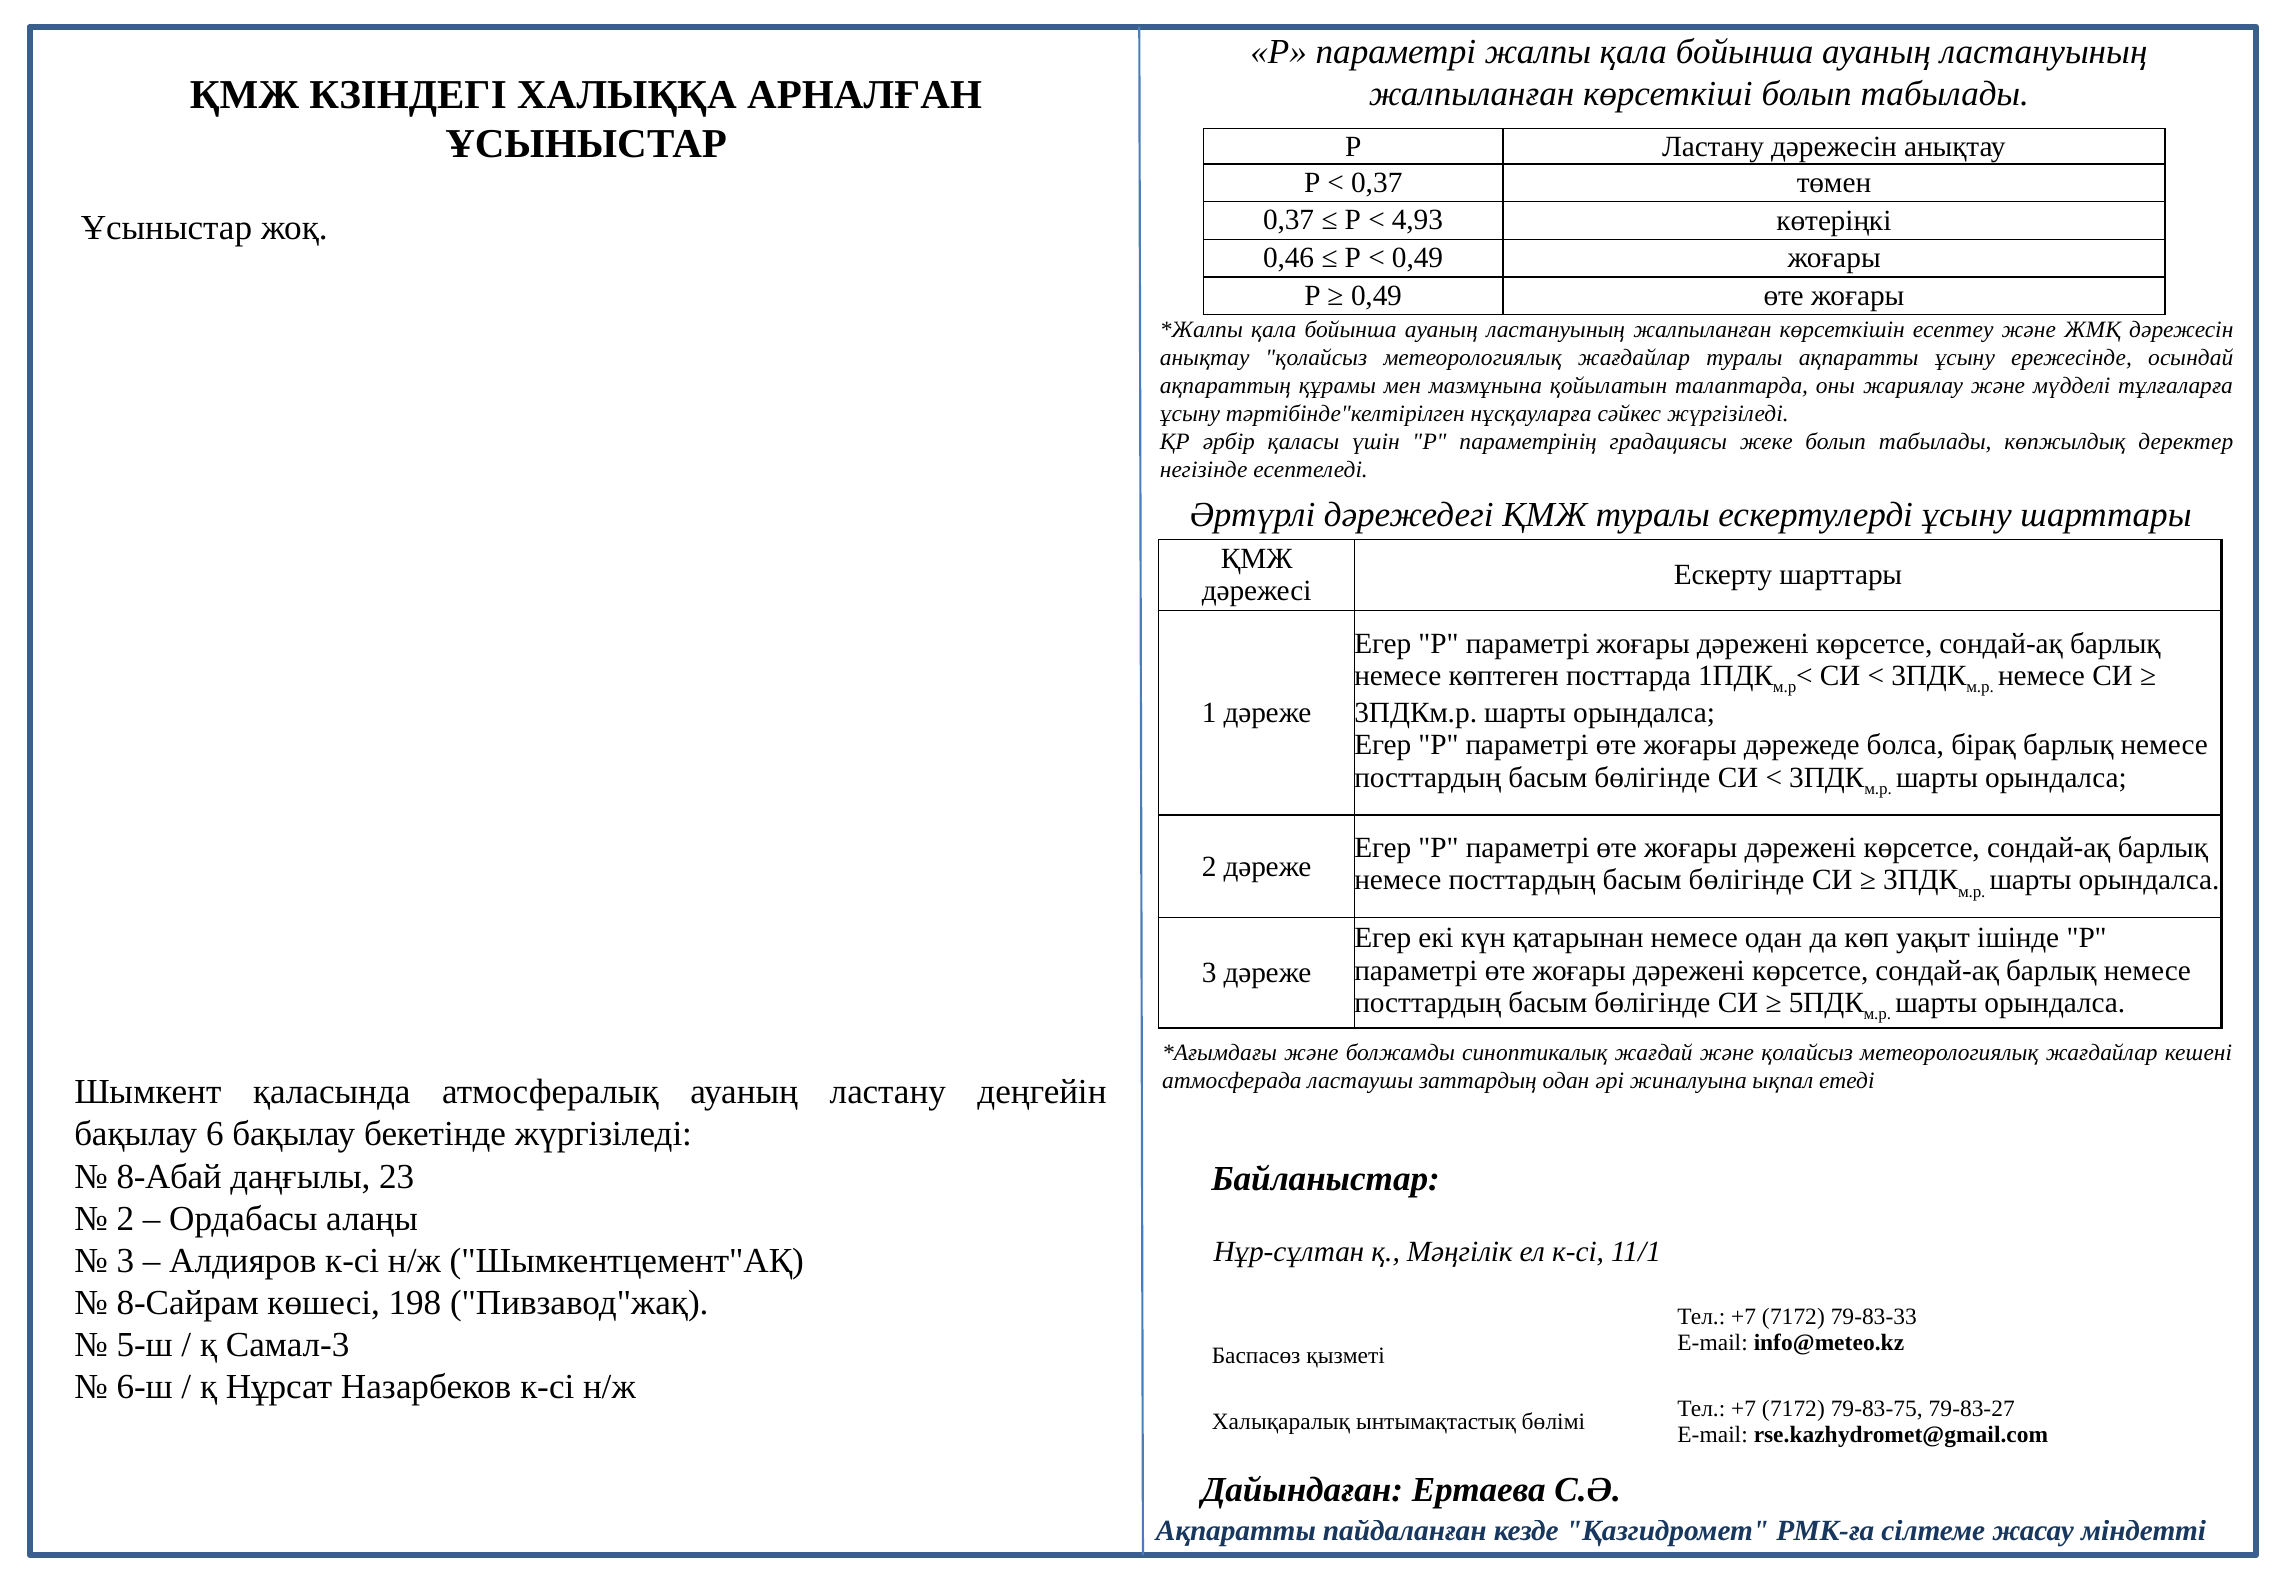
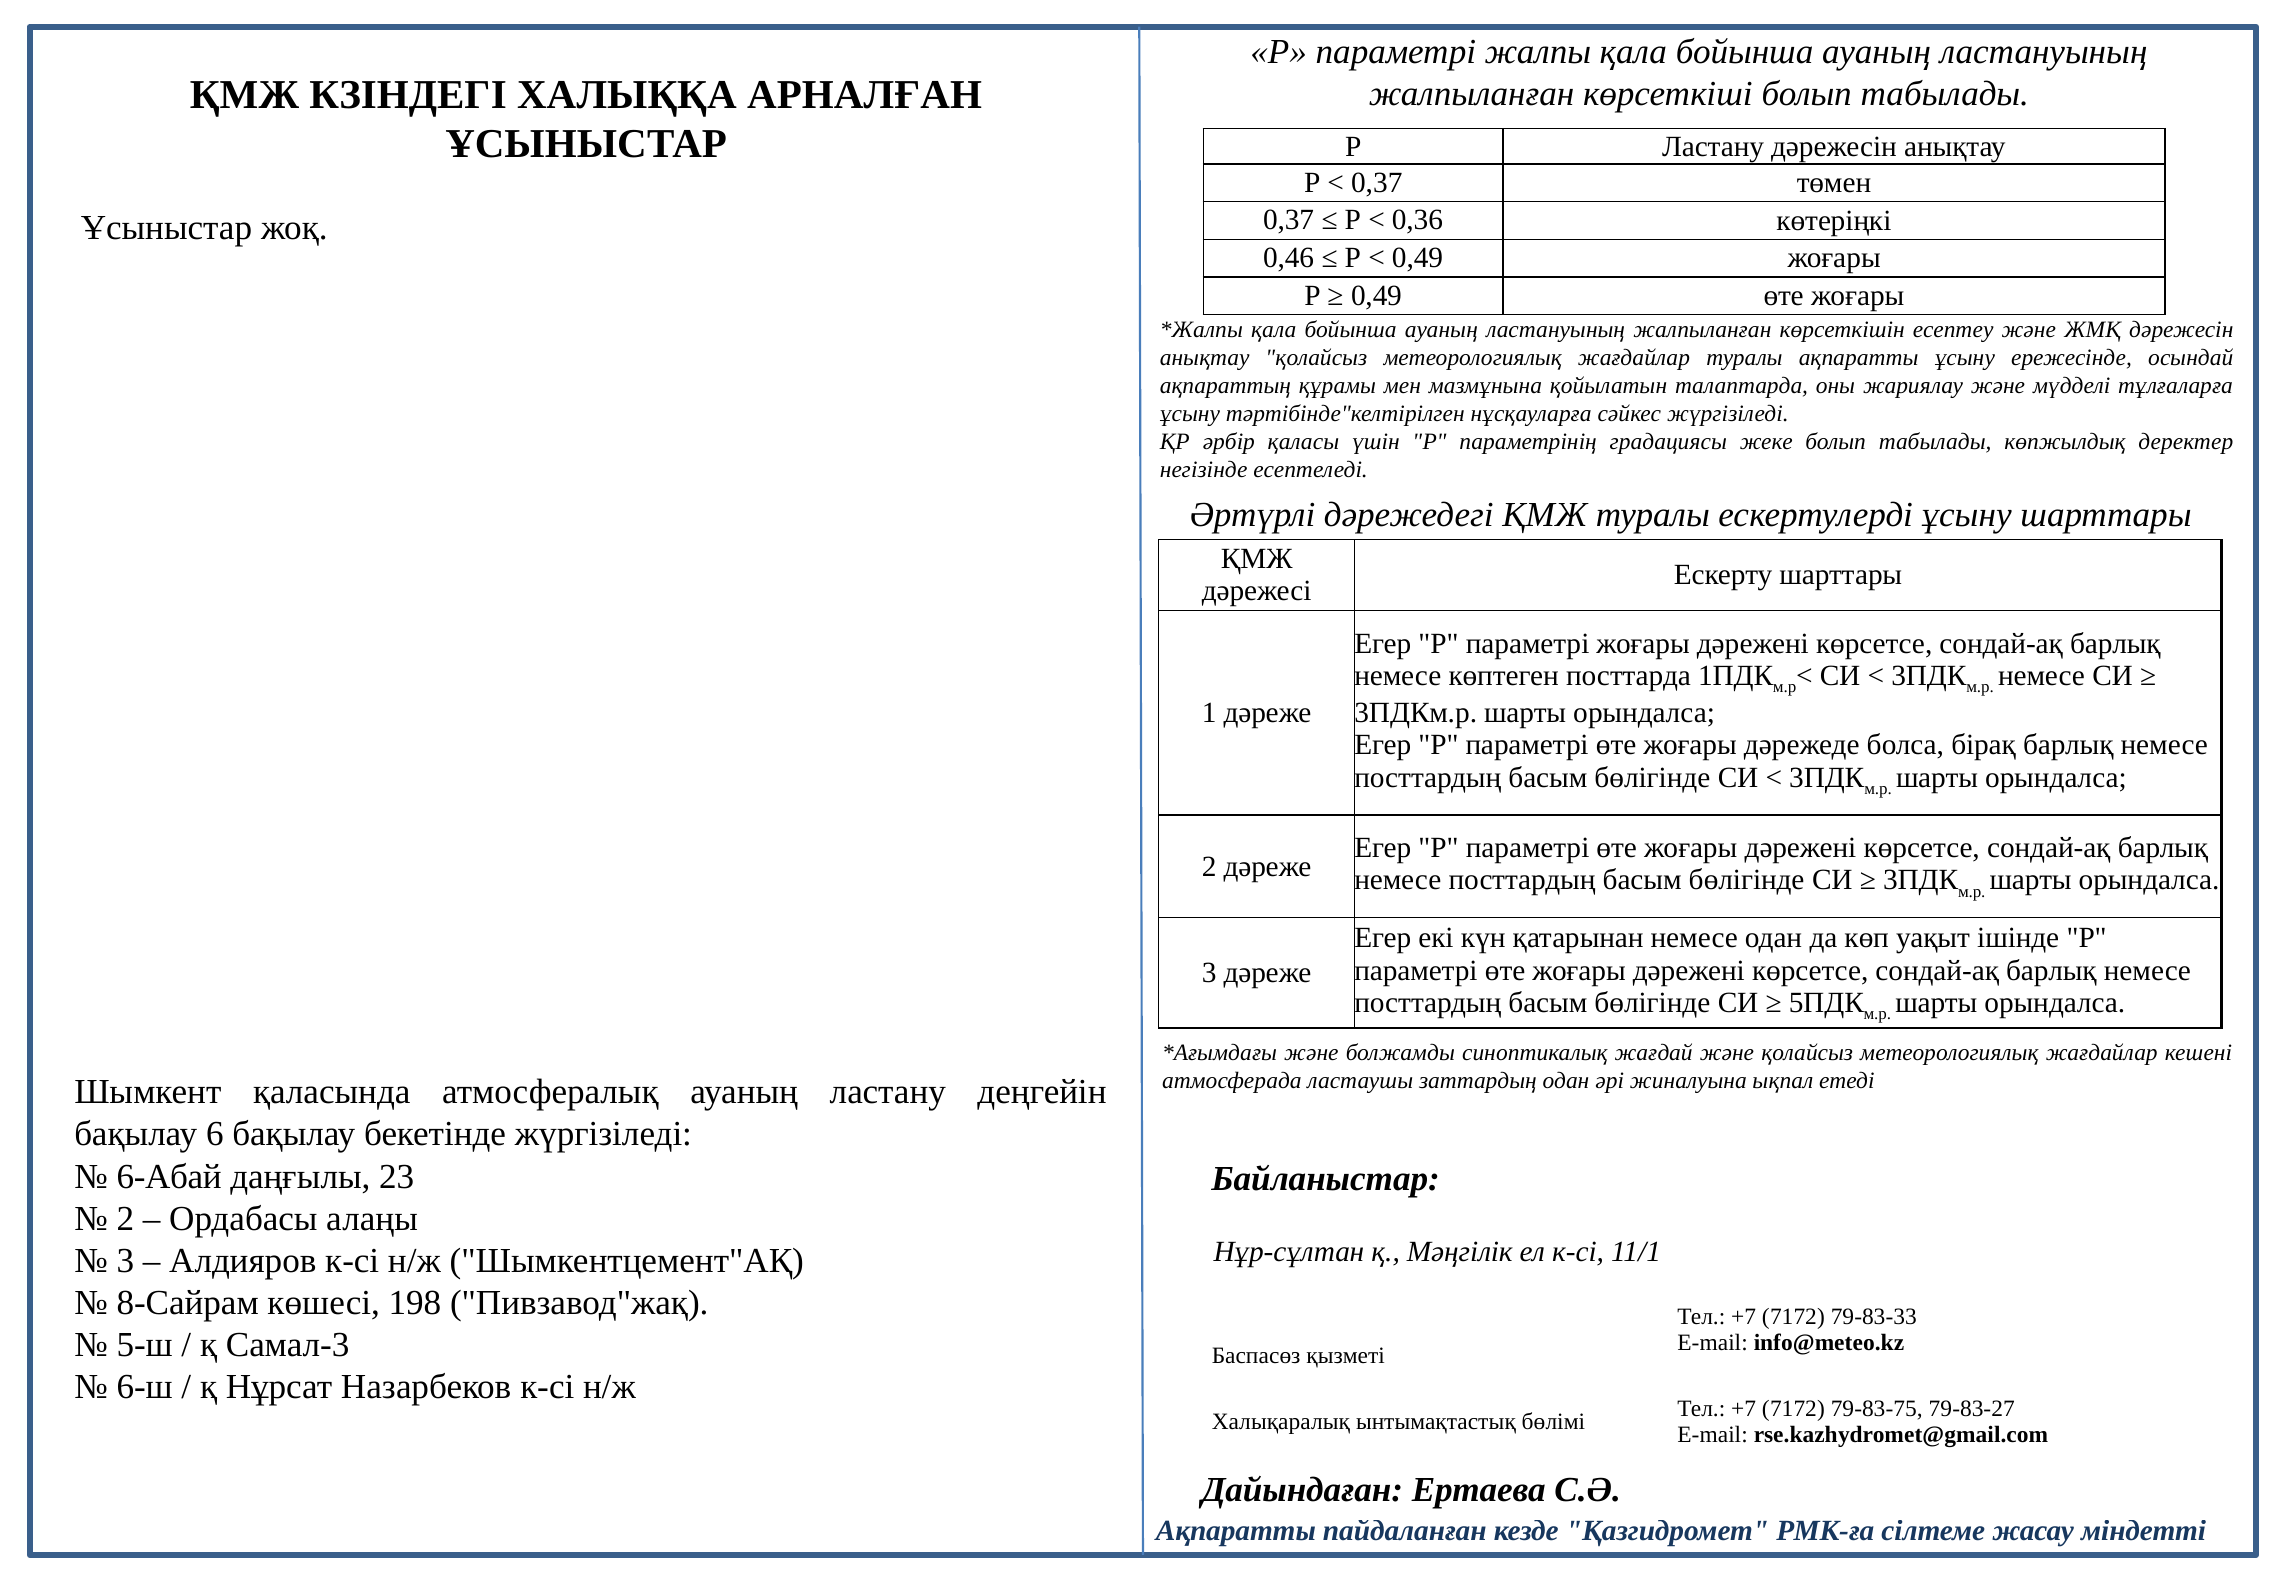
4,93: 4,93 -> 0,36
8-Абай: 8-Абай -> 6-Абай
